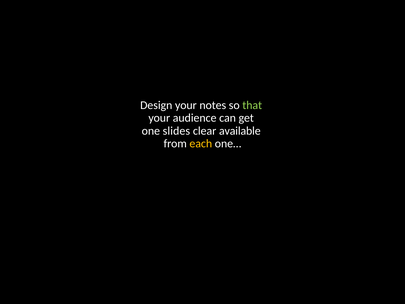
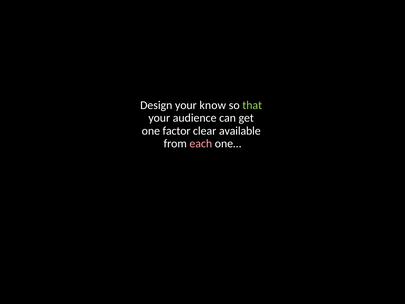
notes: notes -> know
slides: slides -> factor
each colour: yellow -> pink
